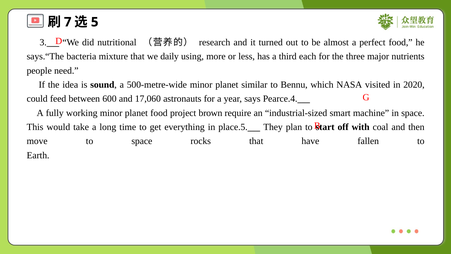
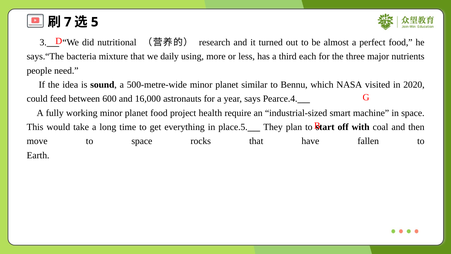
17,060: 17,060 -> 16,000
brown: brown -> health
